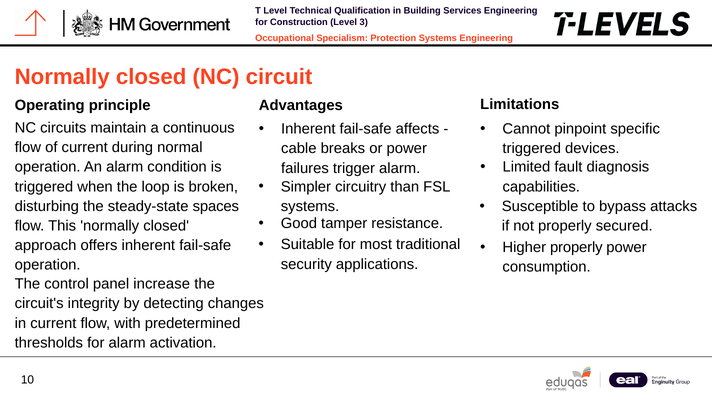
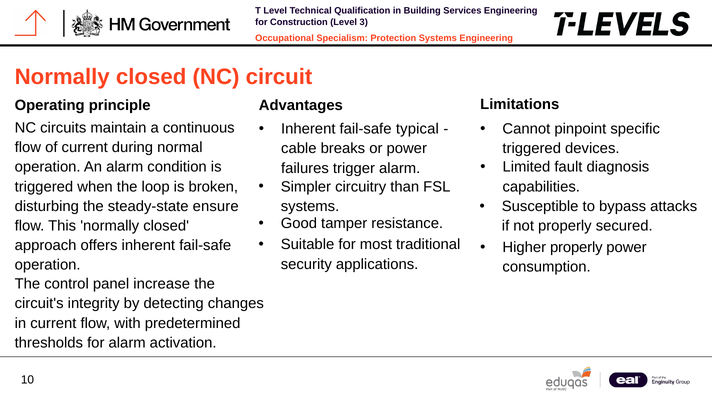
affects: affects -> typical
spaces: spaces -> ensure
